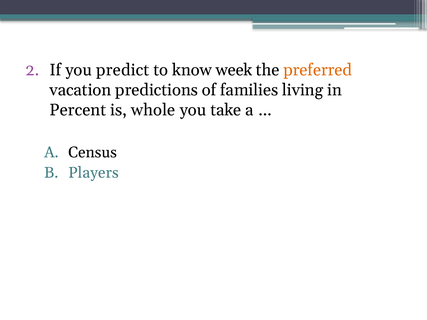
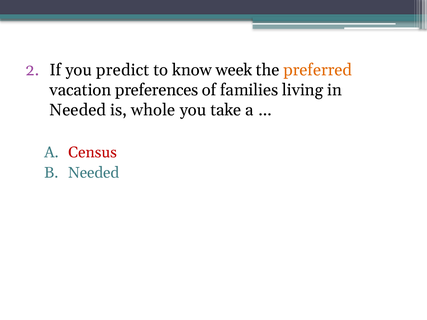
predictions: predictions -> preferences
Percent at (78, 110): Percent -> Needed
Census colour: black -> red
Players at (93, 173): Players -> Needed
